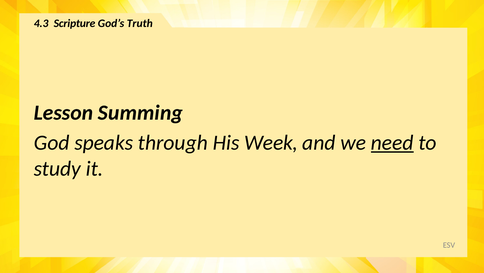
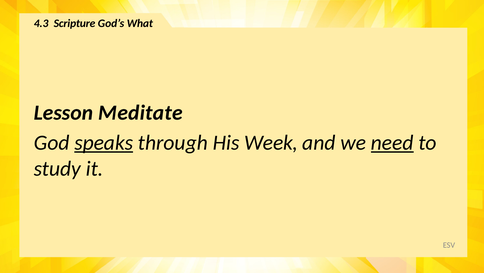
Truth: Truth -> What
Summing: Summing -> Meditate
speaks underline: none -> present
